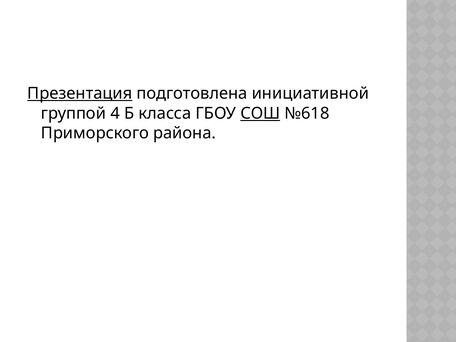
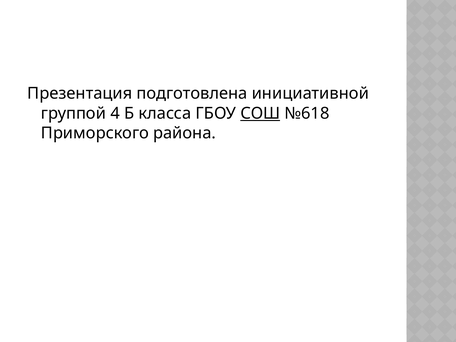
Презентация underline: present -> none
